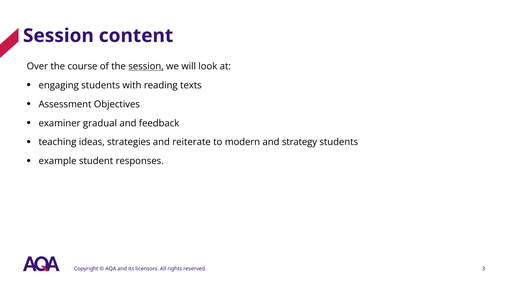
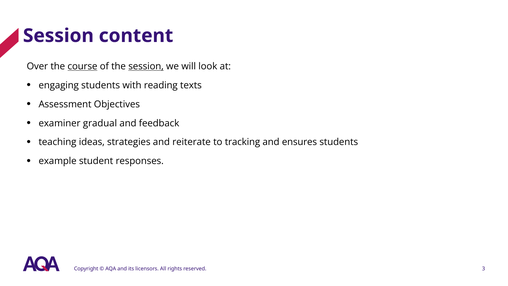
course underline: none -> present
modern: modern -> tracking
strategy: strategy -> ensures
